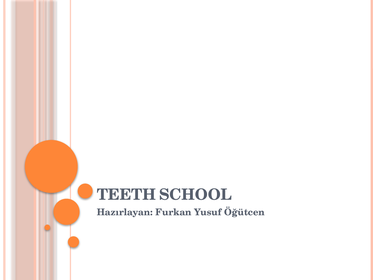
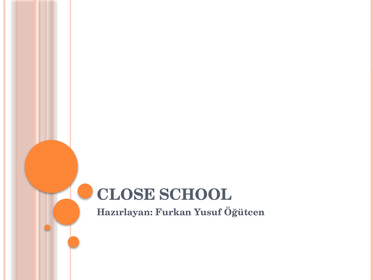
TEETH: TEETH -> CLOSE
